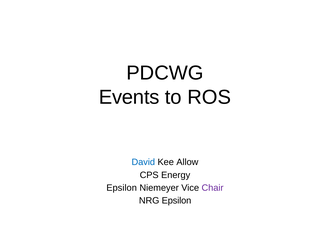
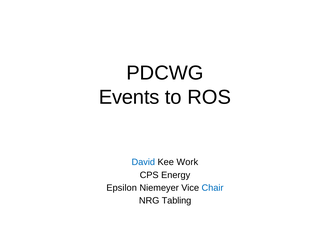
Allow: Allow -> Work
Chair colour: purple -> blue
NRG Epsilon: Epsilon -> Tabling
